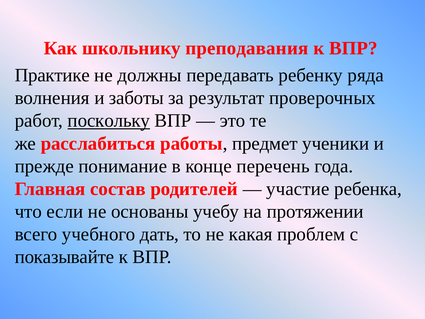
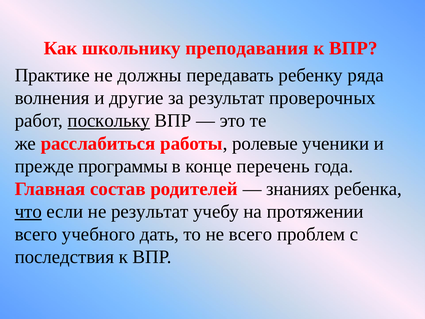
заботы: заботы -> другие
предмет: предмет -> ролевые
понимание: понимание -> программы
участие: участие -> знаниях
что underline: none -> present
не основаны: основаны -> результат
не какая: какая -> всего
показывайте: показывайте -> последствия
